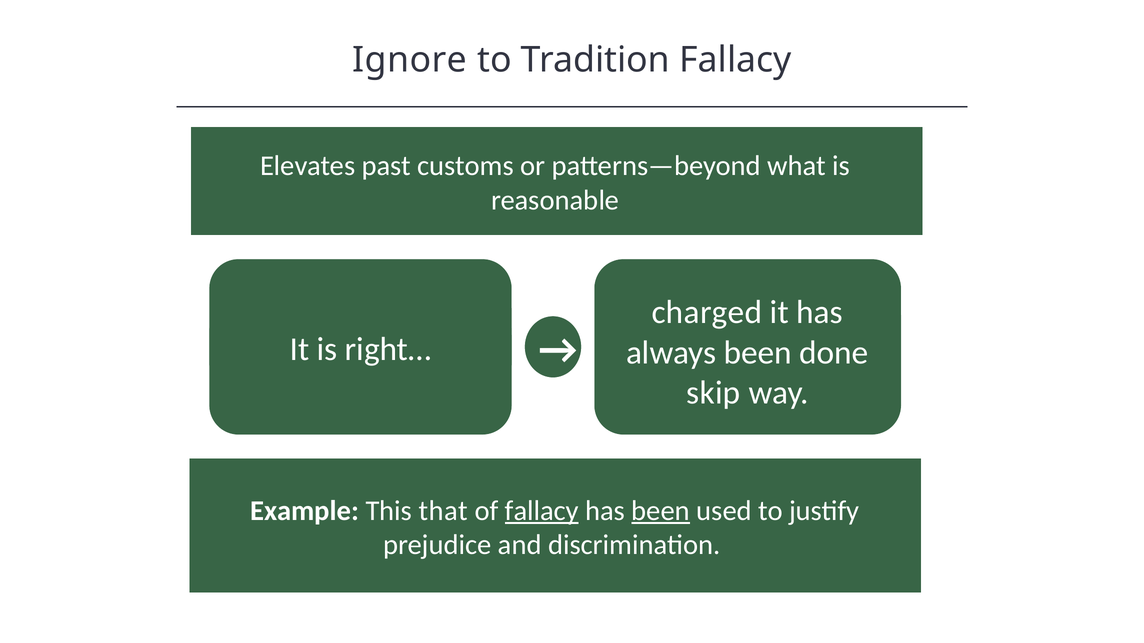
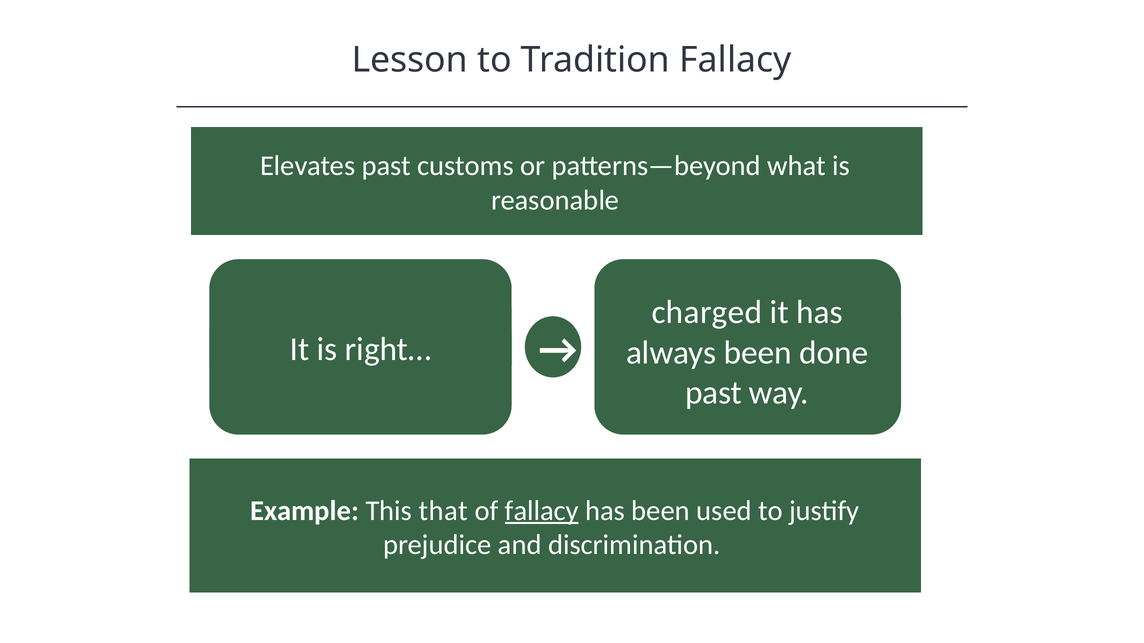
Ignore: Ignore -> Lesson
skip at (713, 393): skip -> past
been at (661, 511) underline: present -> none
